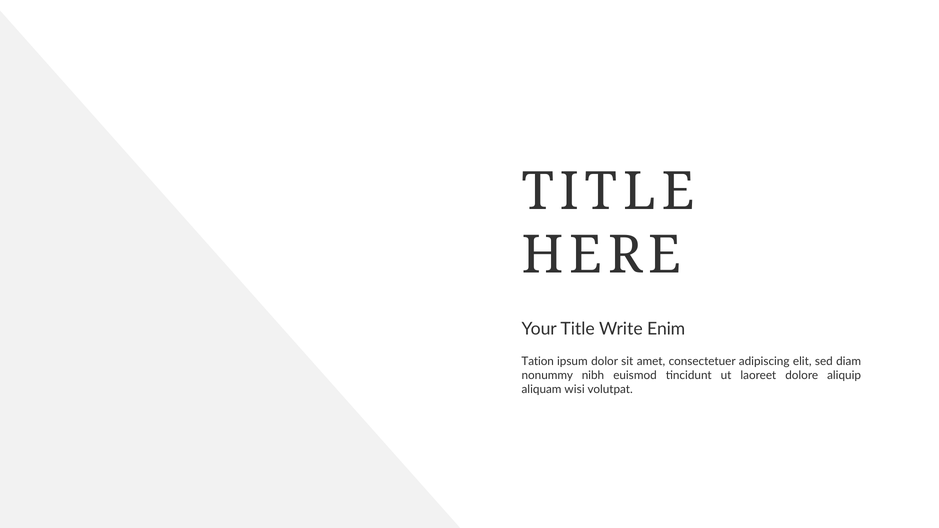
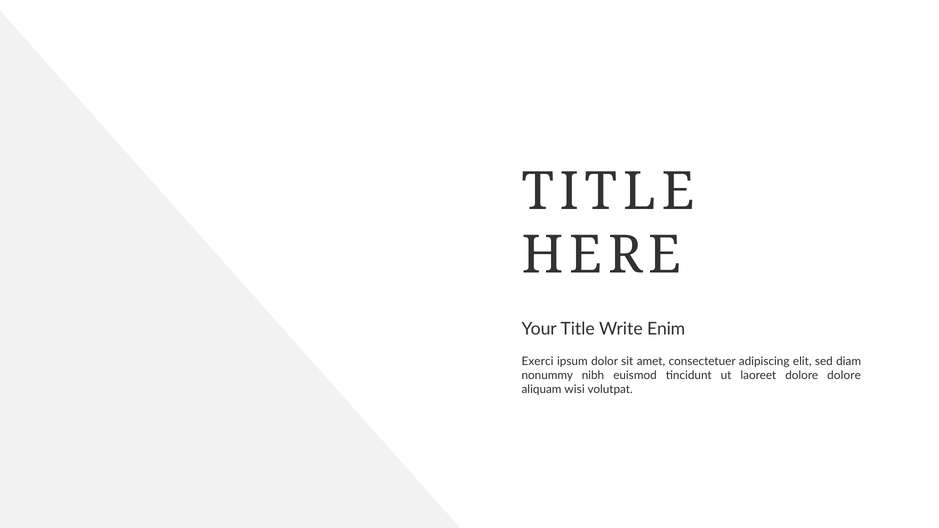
Tation: Tation -> Exerci
dolore aliquip: aliquip -> dolore
